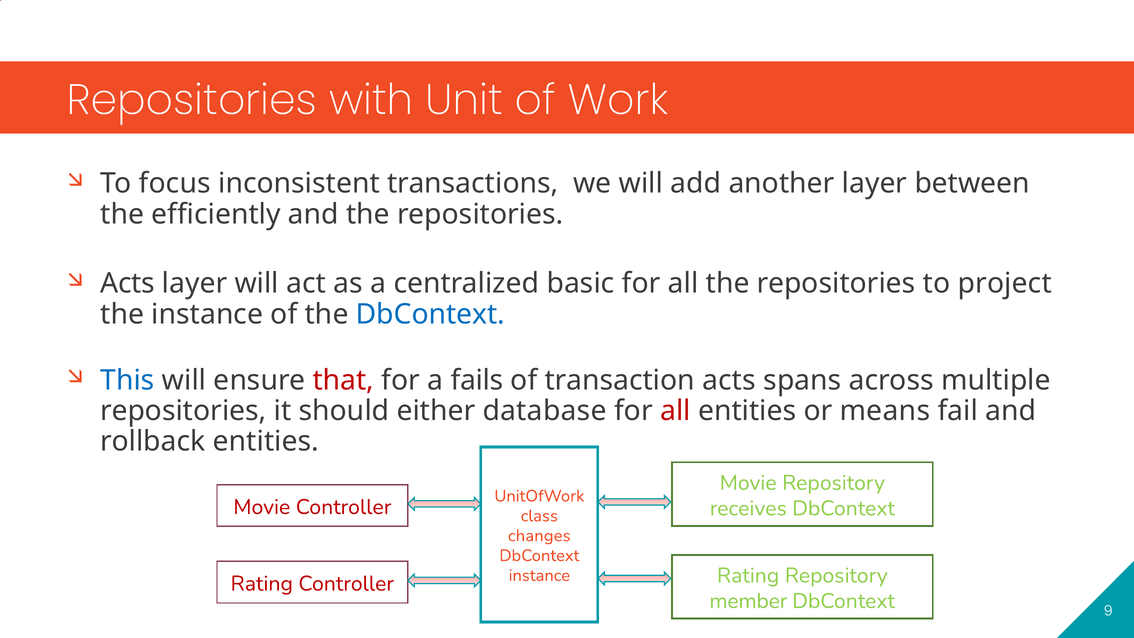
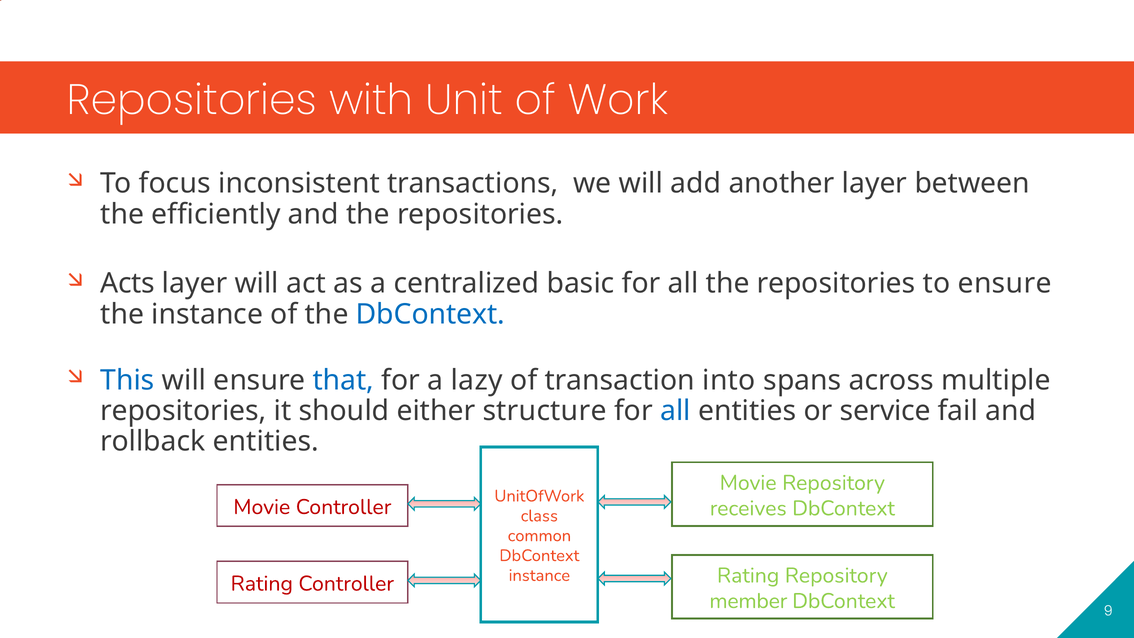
to project: project -> ensure
that colour: red -> blue
fails: fails -> lazy
transaction acts: acts -> into
database: database -> structure
all at (676, 411) colour: red -> blue
means: means -> service
changes: changes -> common
